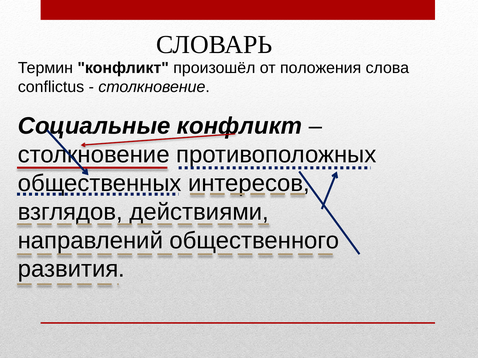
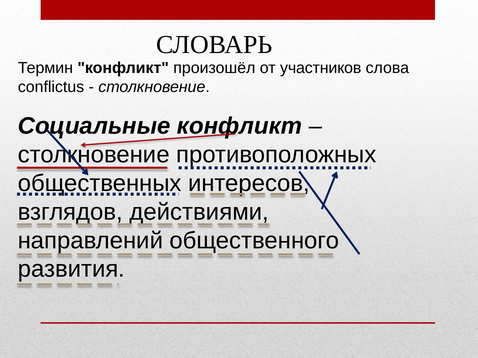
положения: положения -> участников
